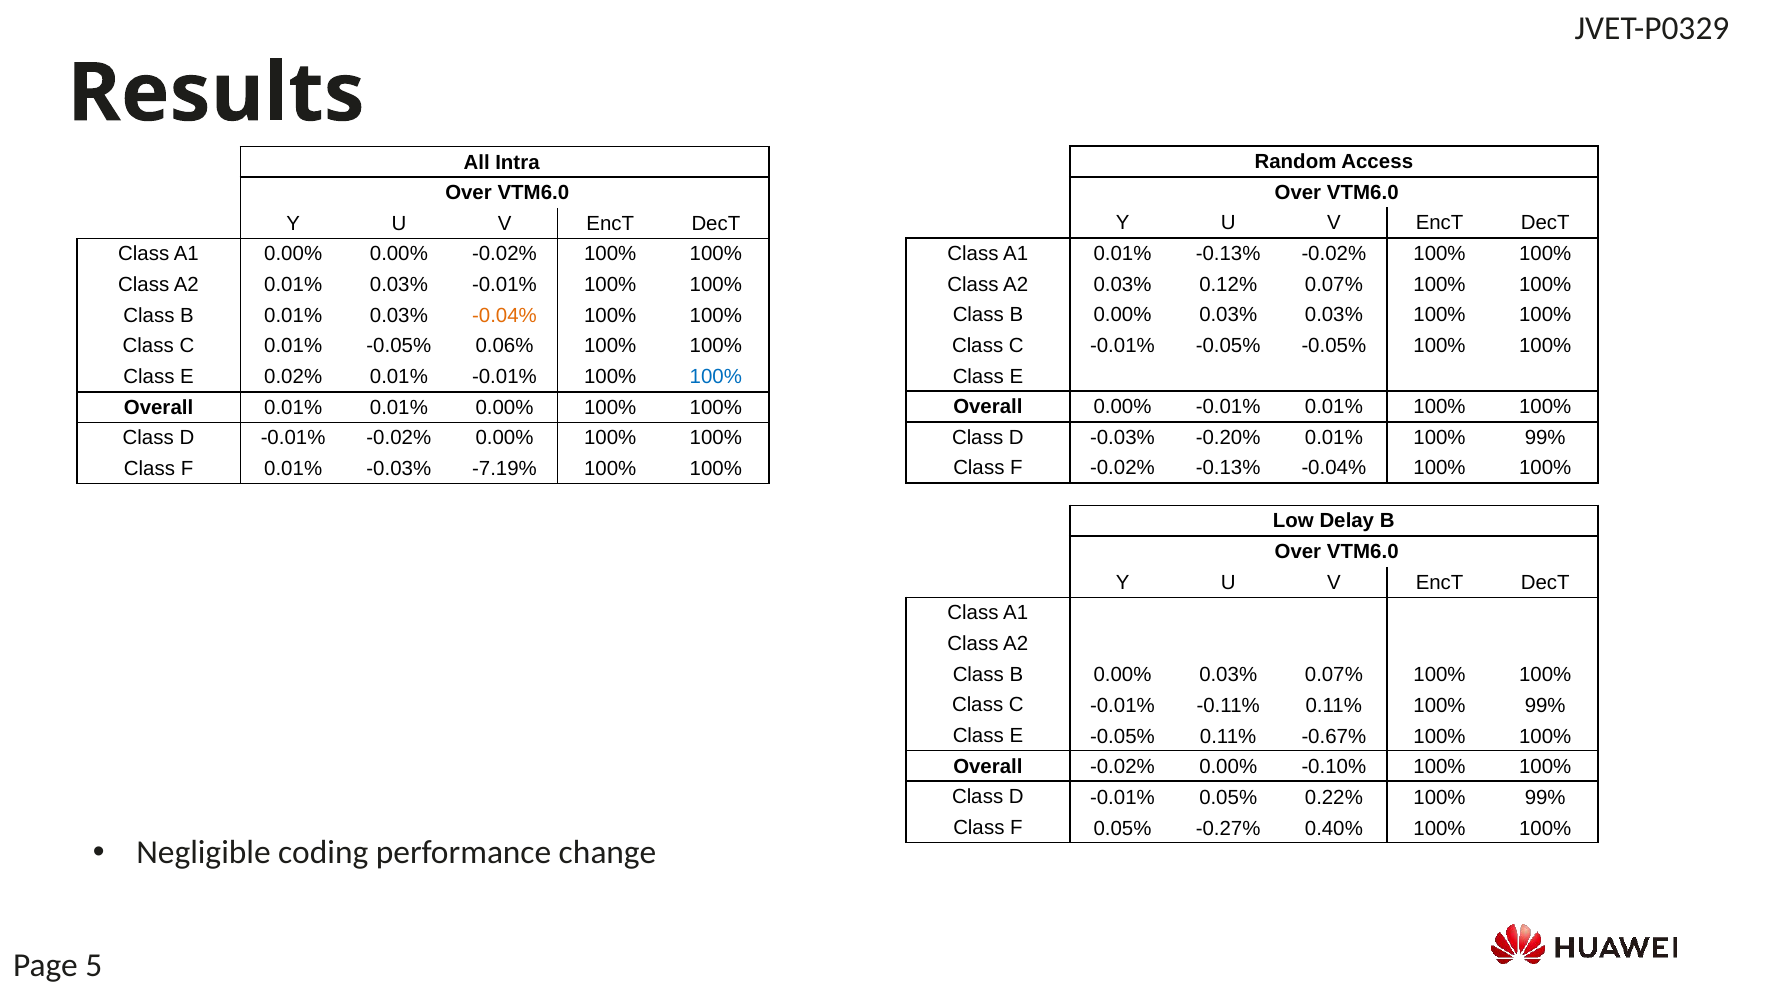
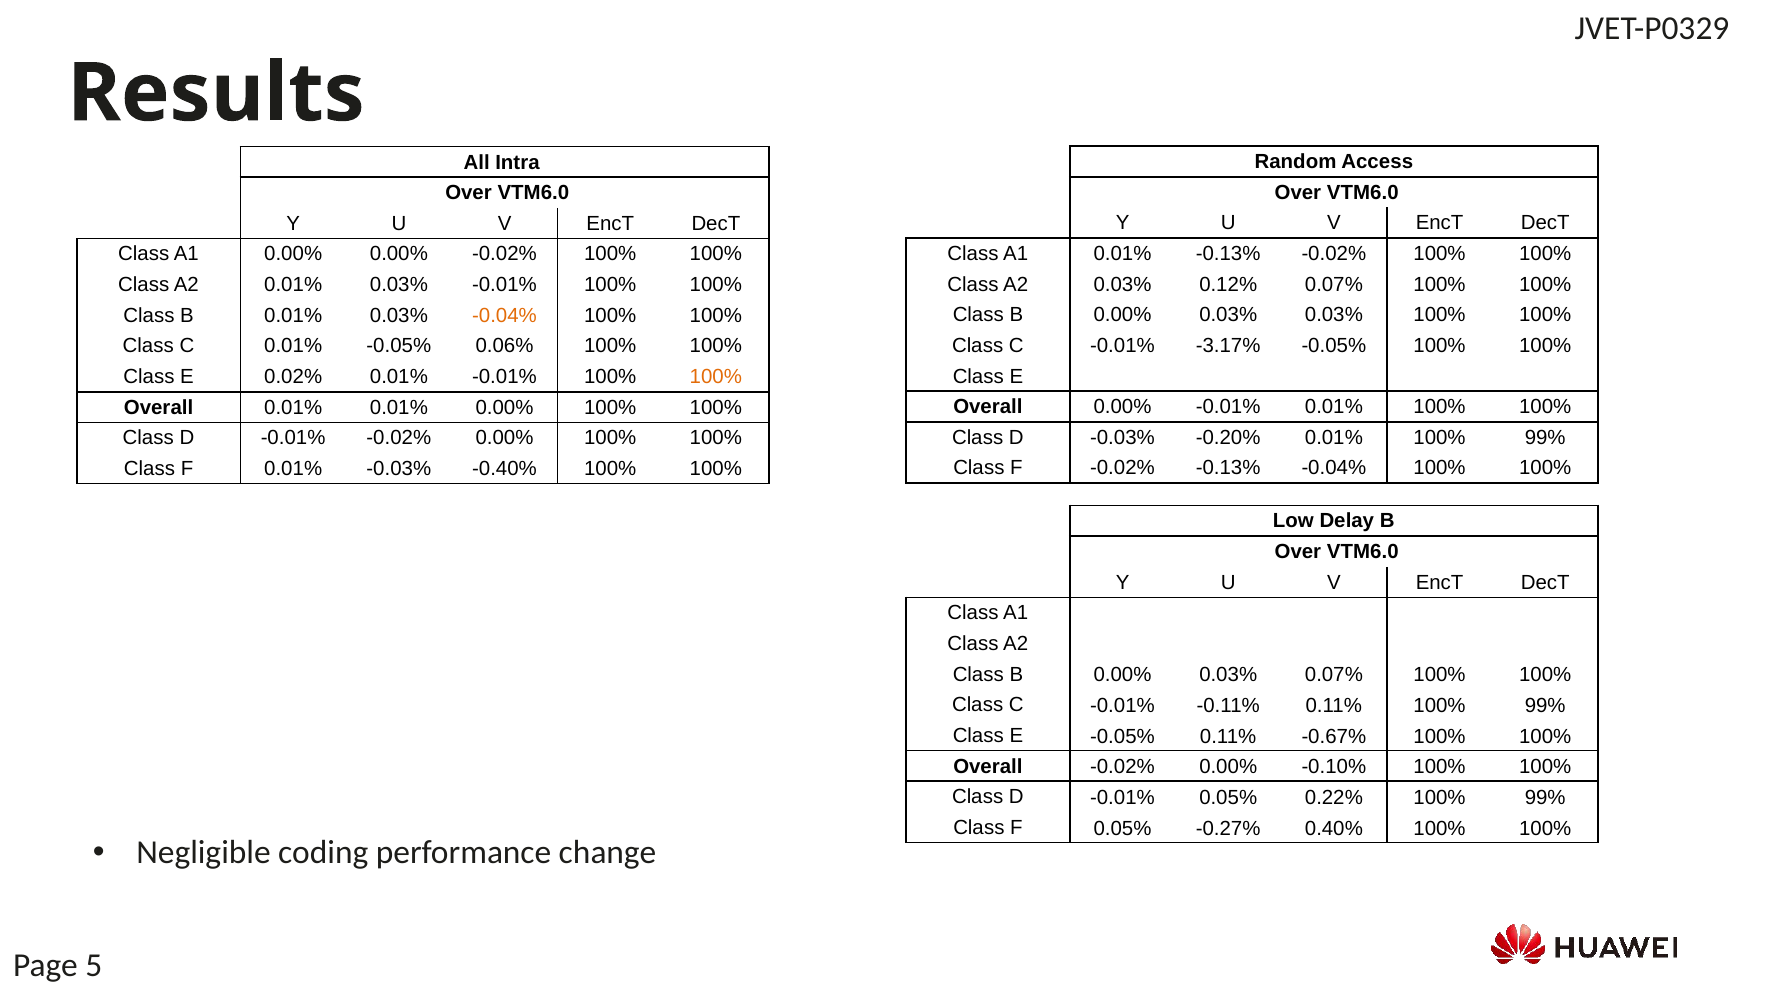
-0.01% -0.05%: -0.05% -> -3.17%
100% at (716, 377) colour: blue -> orange
-7.19%: -7.19% -> -0.40%
